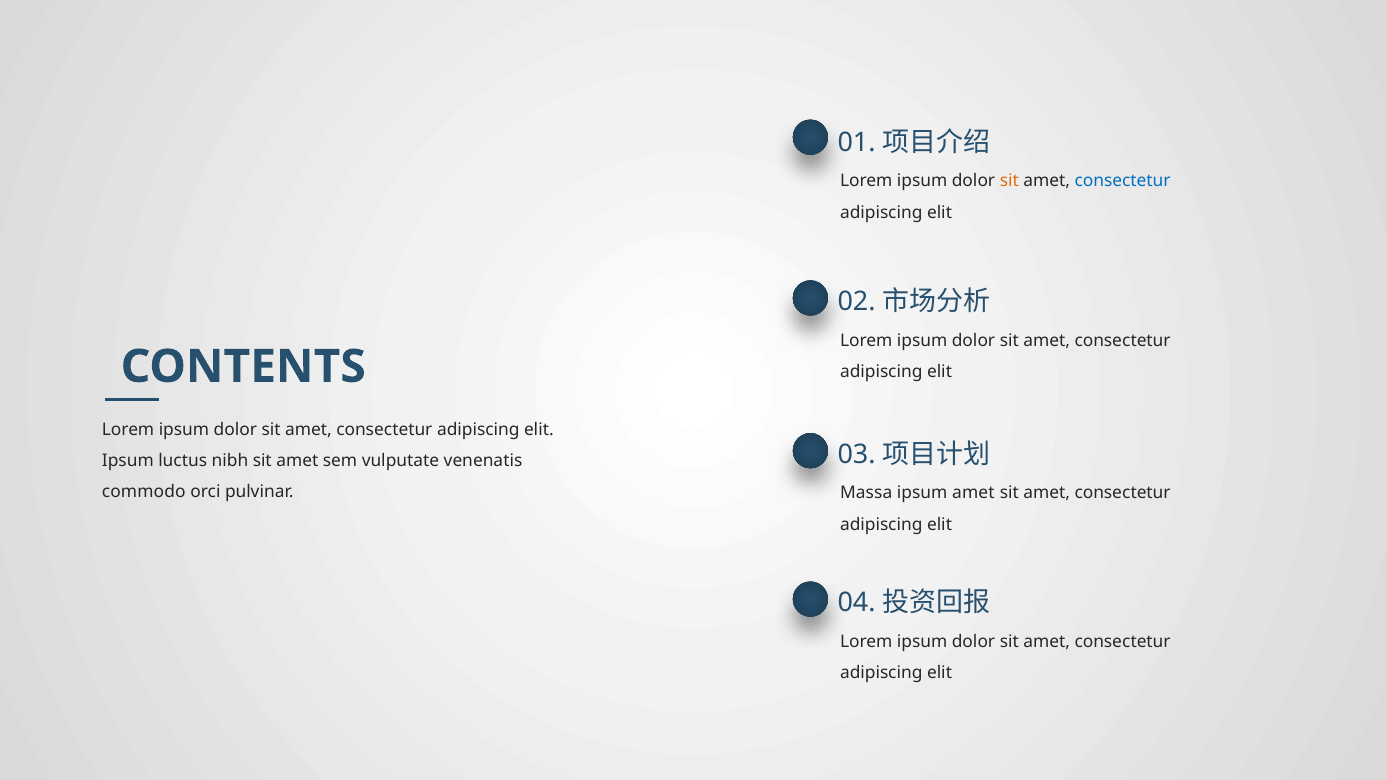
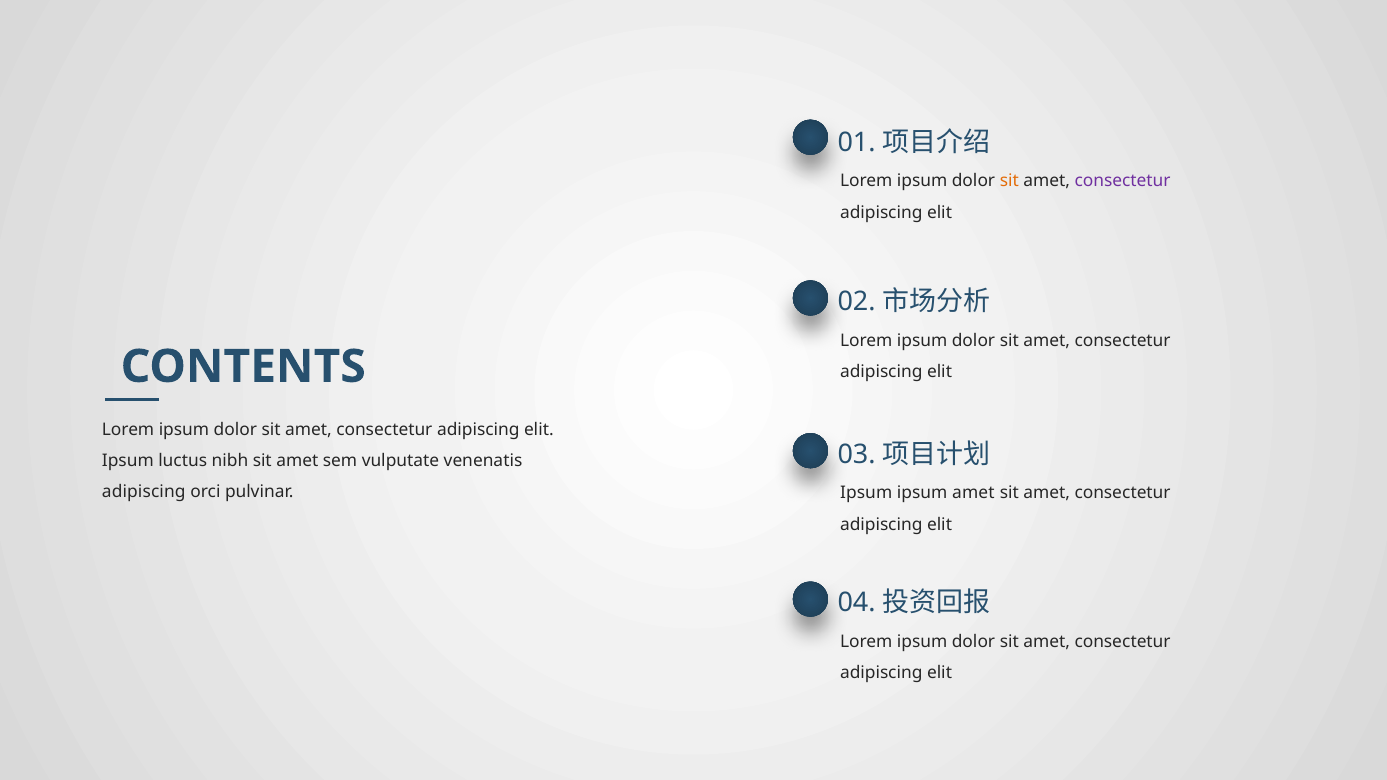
consectetur at (1123, 181) colour: blue -> purple
commodo at (144, 492): commodo -> adipiscing
Massa at (866, 493): Massa -> Ipsum
